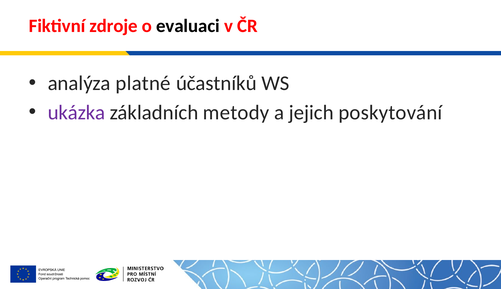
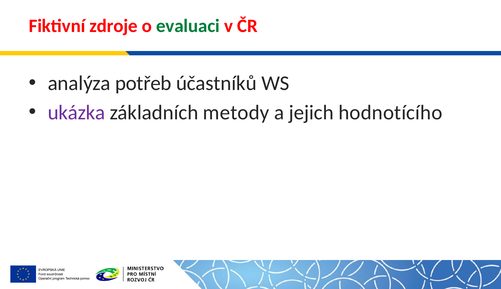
evaluaci colour: black -> green
platné: platné -> potřeb
poskytování: poskytování -> hodnotícího
